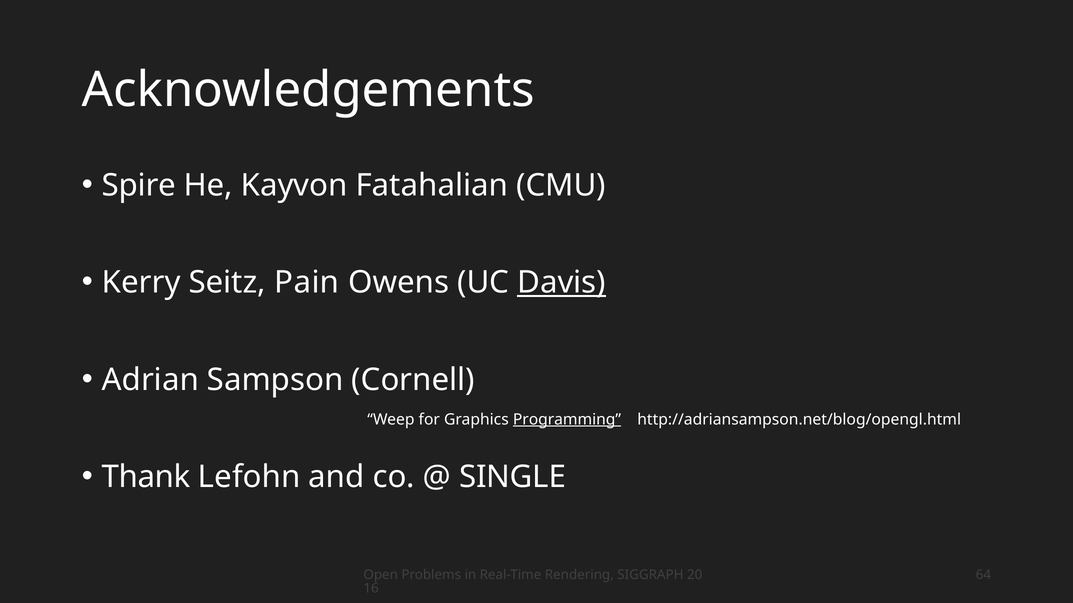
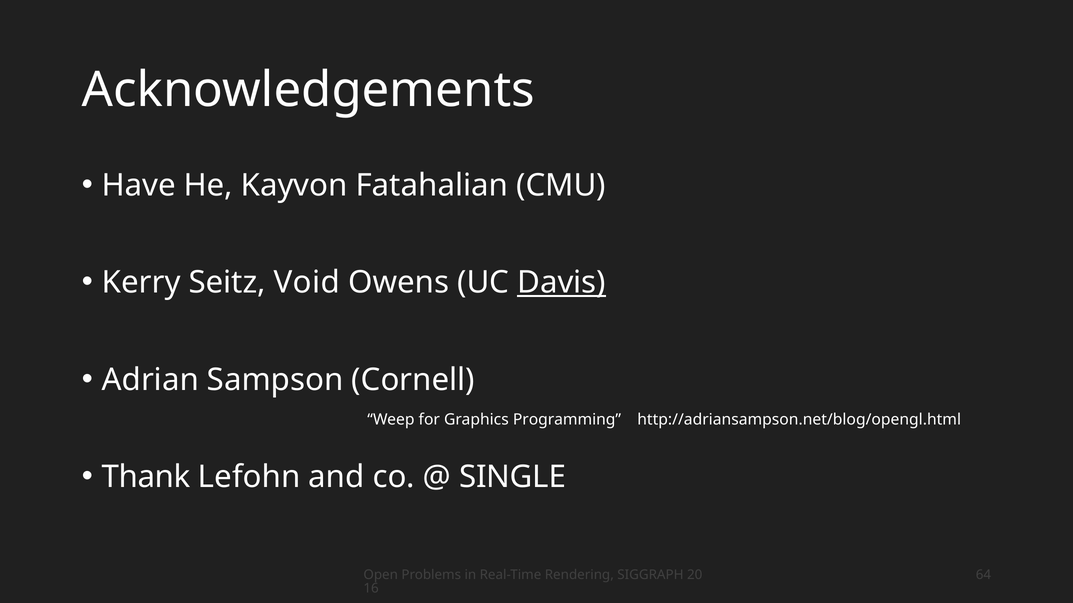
Spire: Spire -> Have
Pain: Pain -> Void
Programming underline: present -> none
